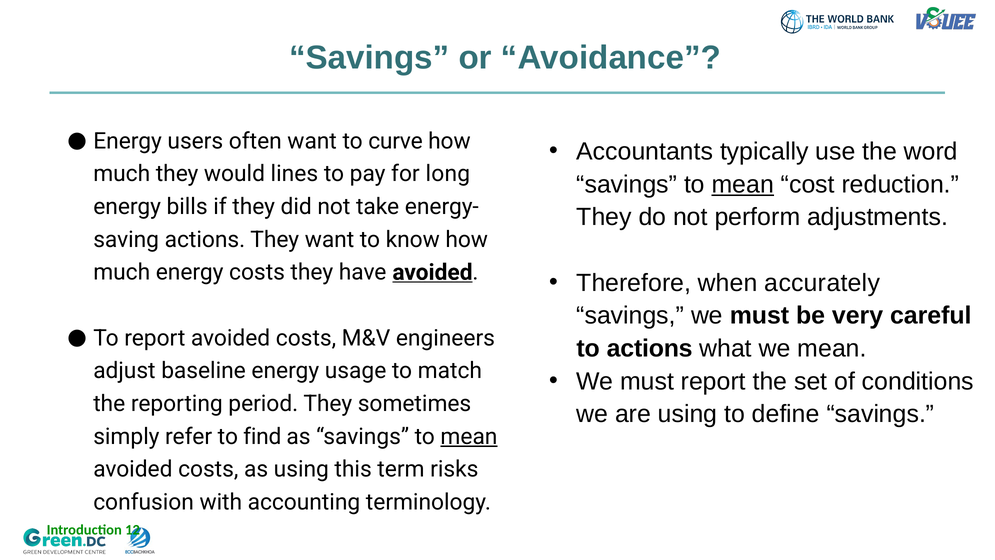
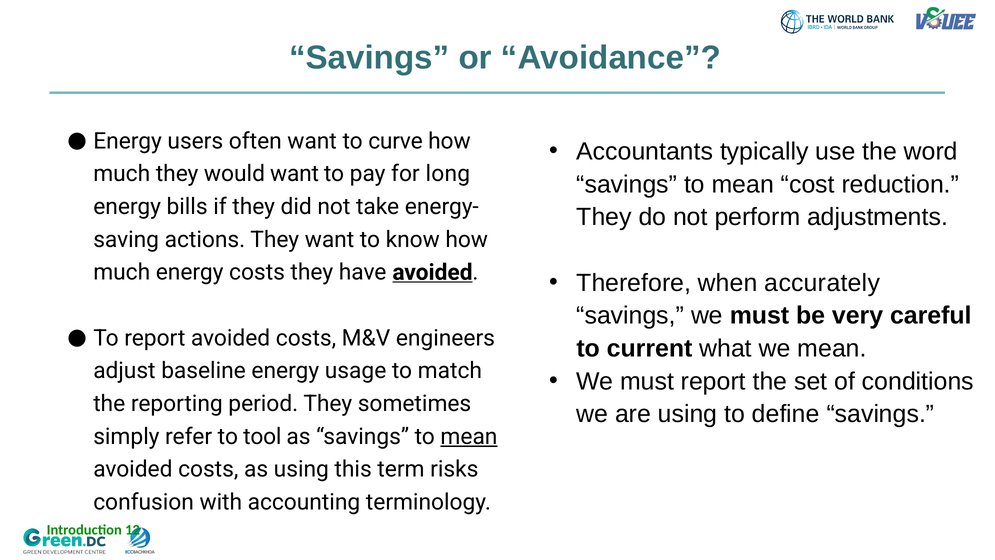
would lines: lines -> want
mean at (743, 184) underline: present -> none
to actions: actions -> current
find: find -> tool
